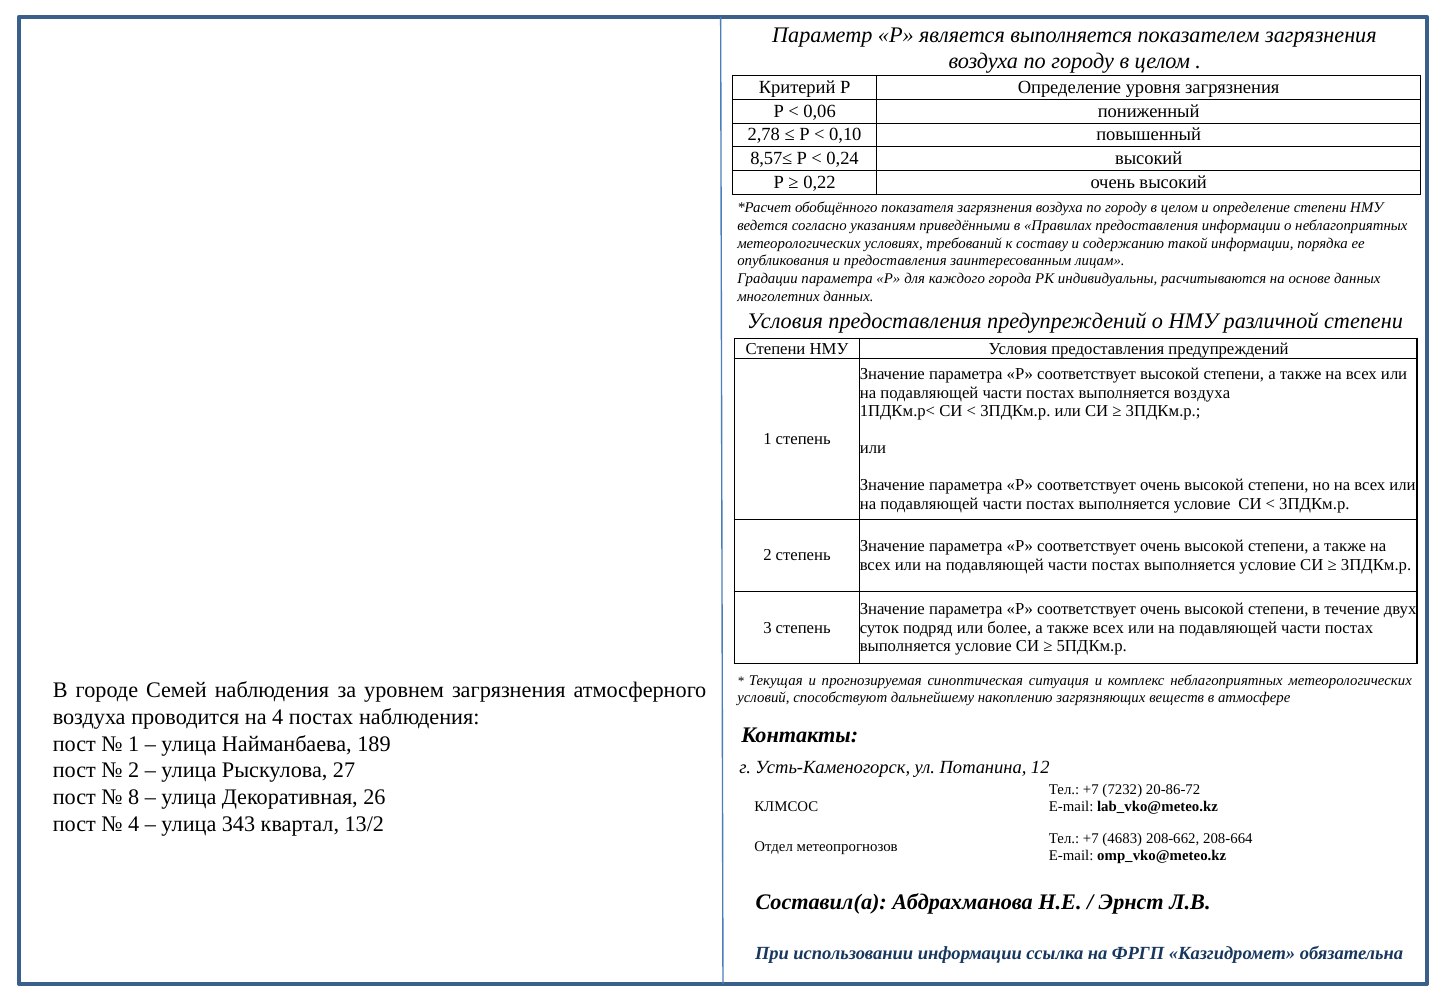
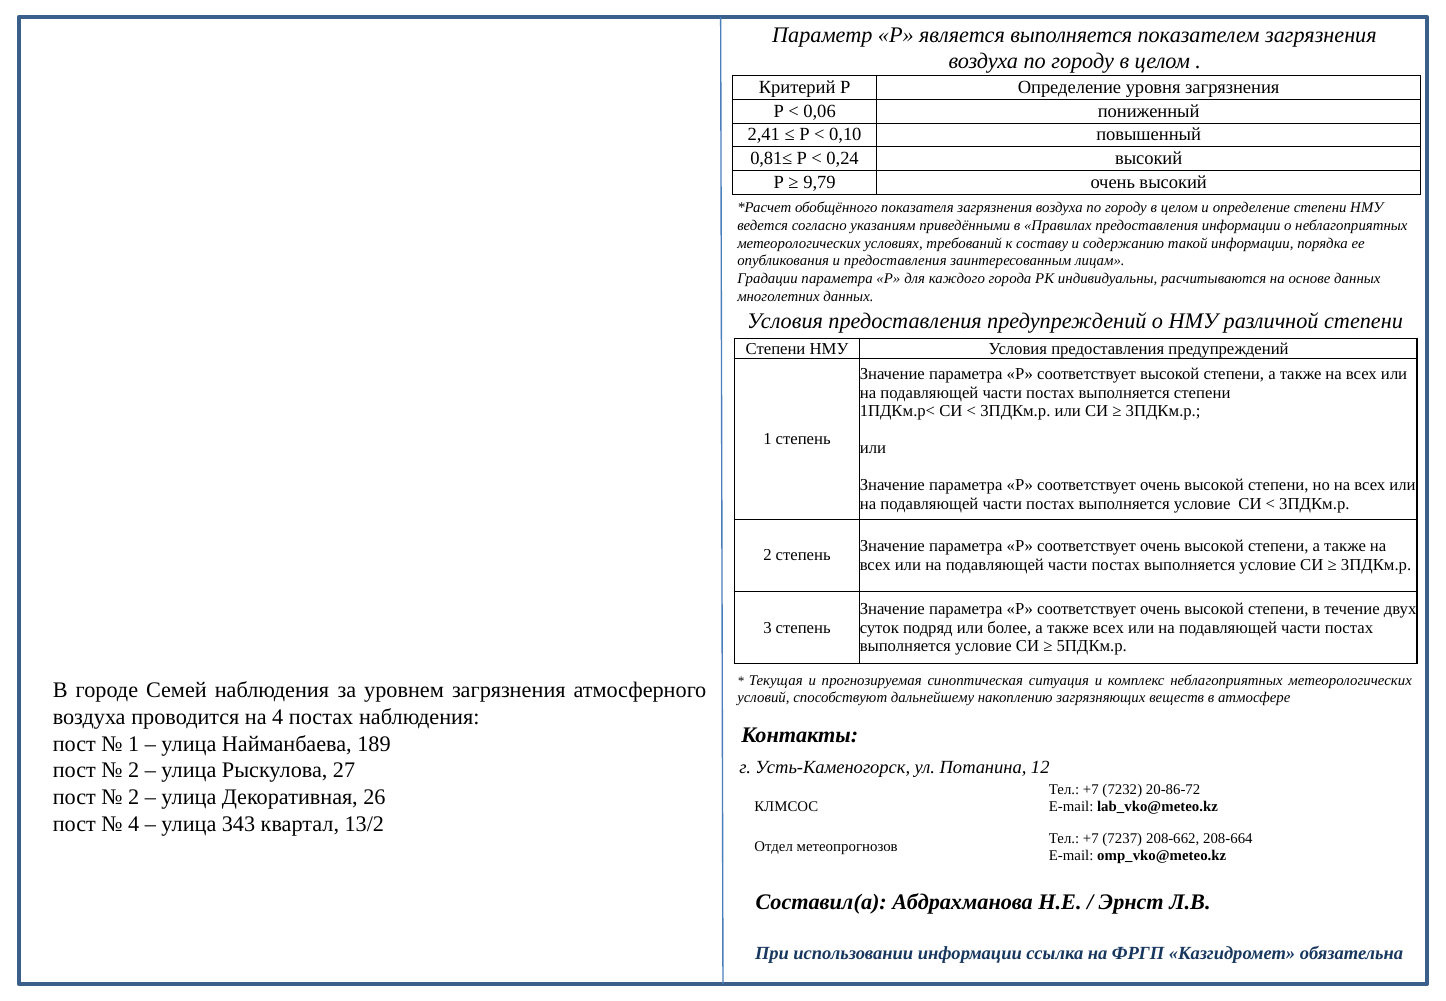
2,78: 2,78 -> 2,41
8,57≤: 8,57≤ -> 0,81≤
0,22: 0,22 -> 9,79
выполняется воздуха: воздуха -> степени
8 at (134, 797): 8 -> 2
4683: 4683 -> 7237
